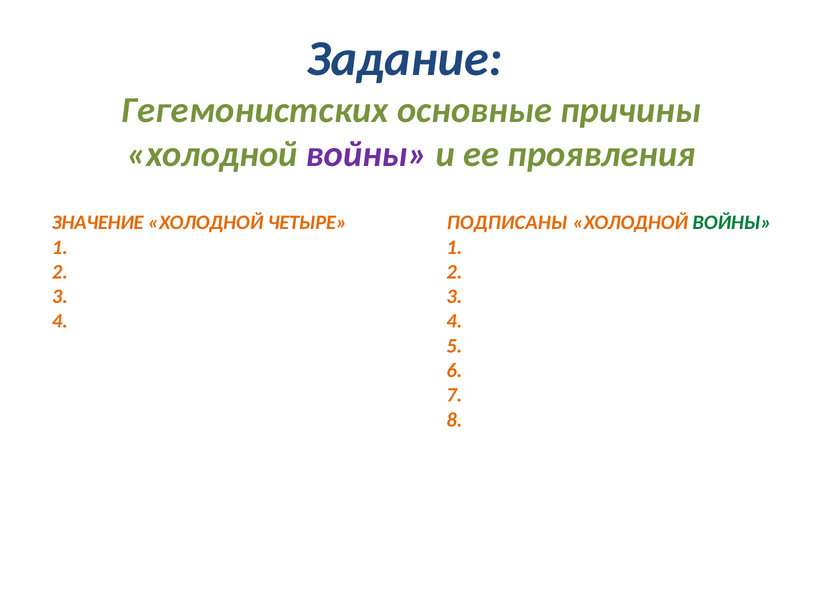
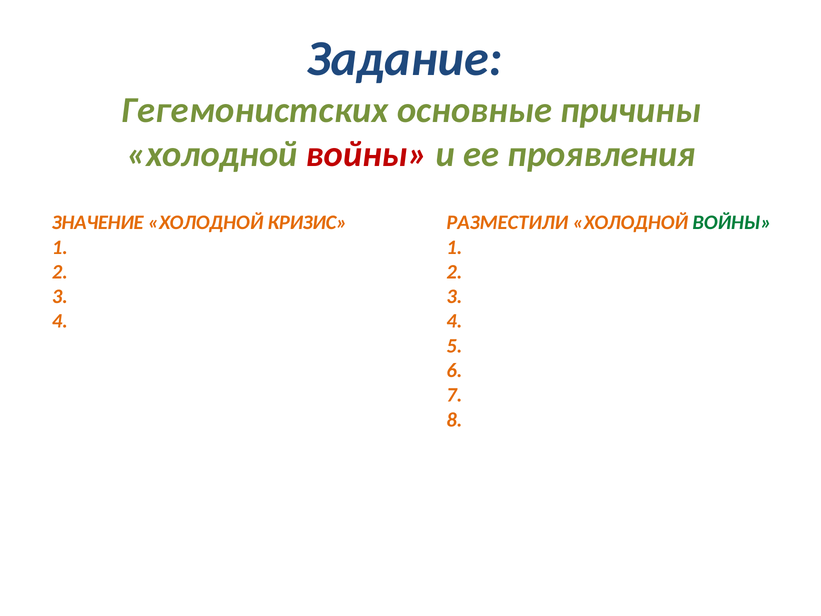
войны at (367, 154) colour: purple -> red
ЧЕТЫРЕ: ЧЕТЫРЕ -> КРИЗИС
ПОДПИСАНЫ: ПОДПИСАНЫ -> РАЗМЕСТИЛИ
